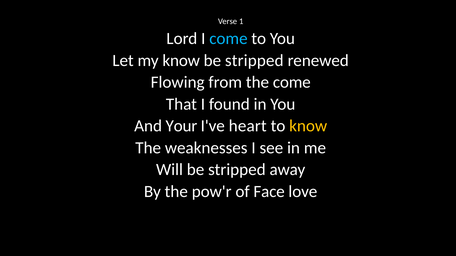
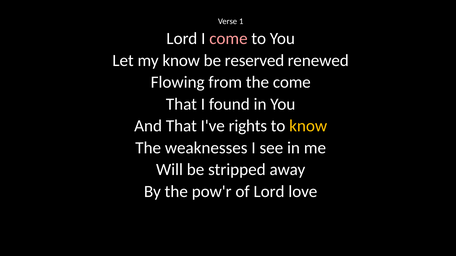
come at (228, 39) colour: light blue -> pink
stripped at (254, 61): stripped -> reserved
And Your: Your -> That
heart: heart -> rights
of Face: Face -> Lord
